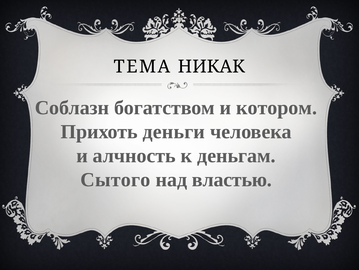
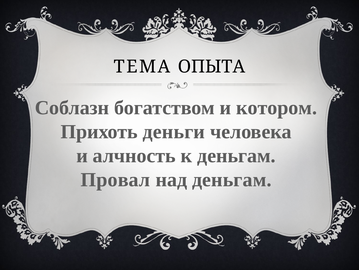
НИКАК: НИКАК -> ОПЫТА
Сытого: Сытого -> Провал
над властью: властью -> деньгам
